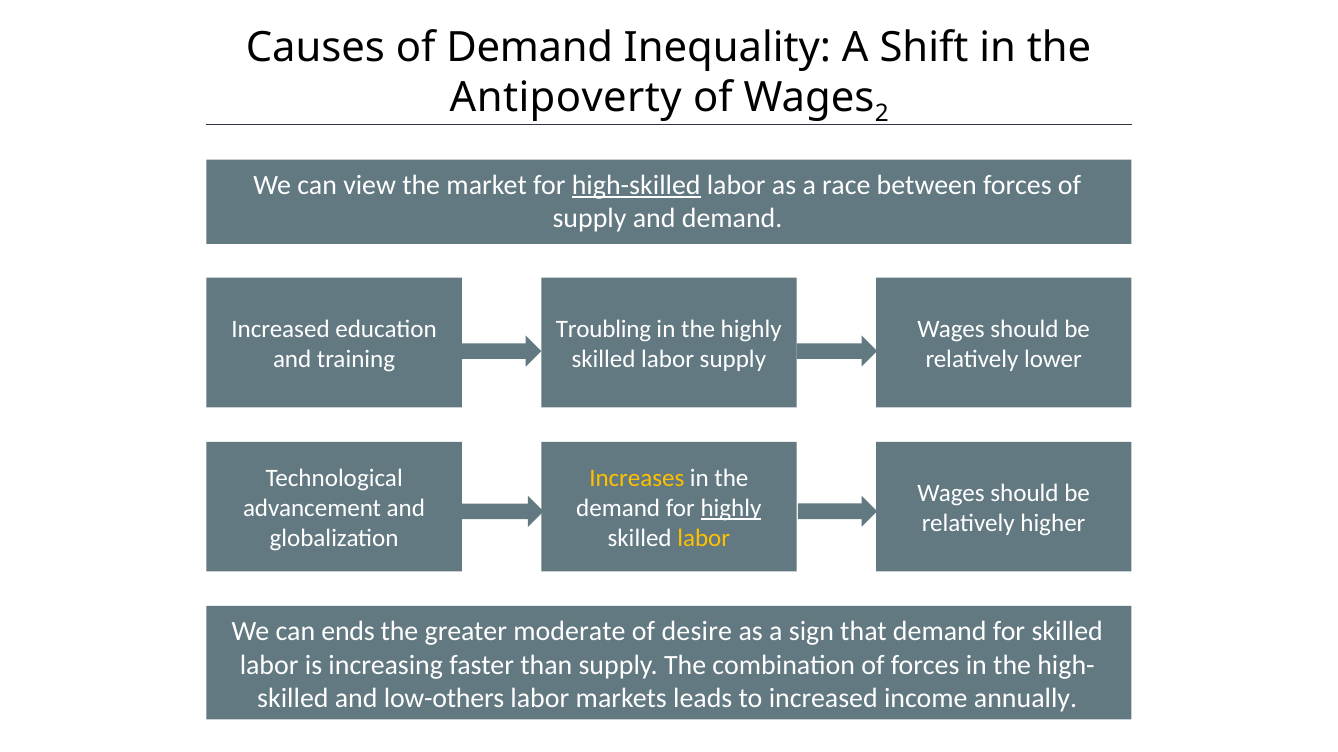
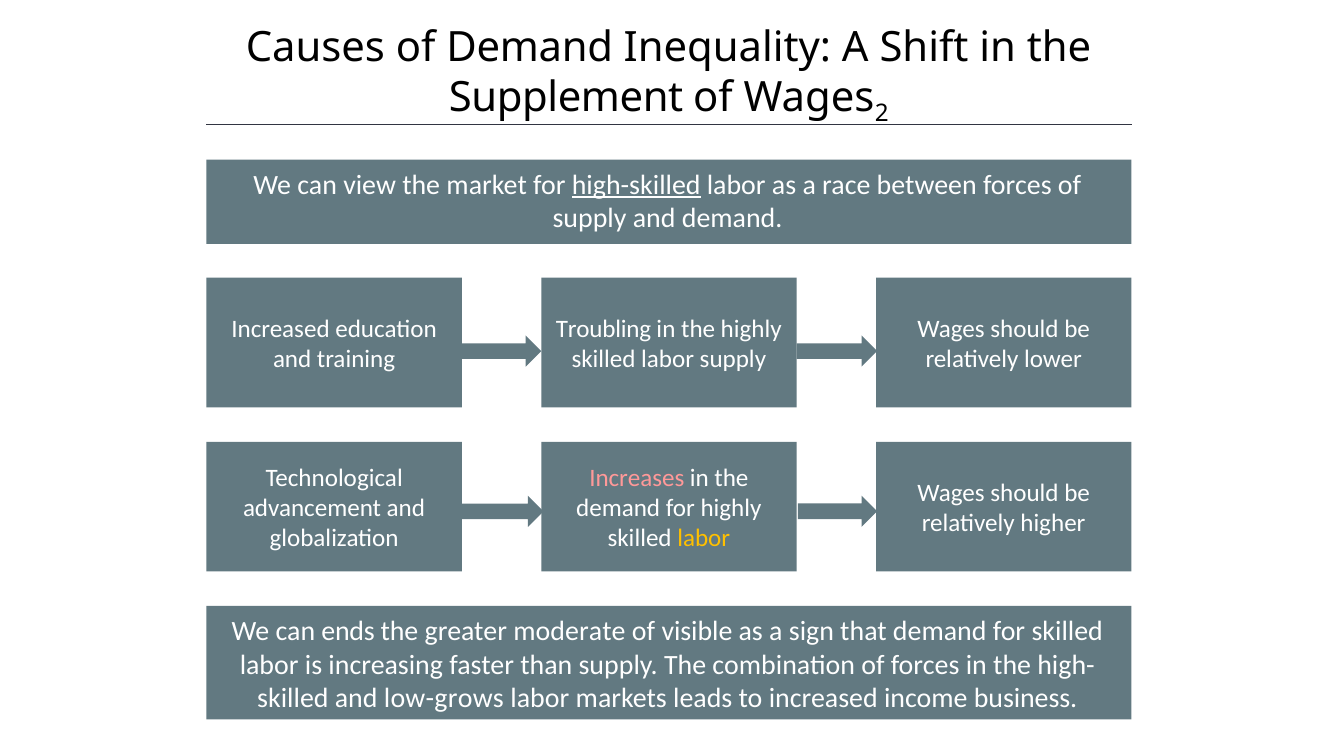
Antipoverty: Antipoverty -> Supplement
Increases colour: yellow -> pink
highly at (731, 509) underline: present -> none
desire: desire -> visible
low-others: low-others -> low-grows
annually: annually -> business
